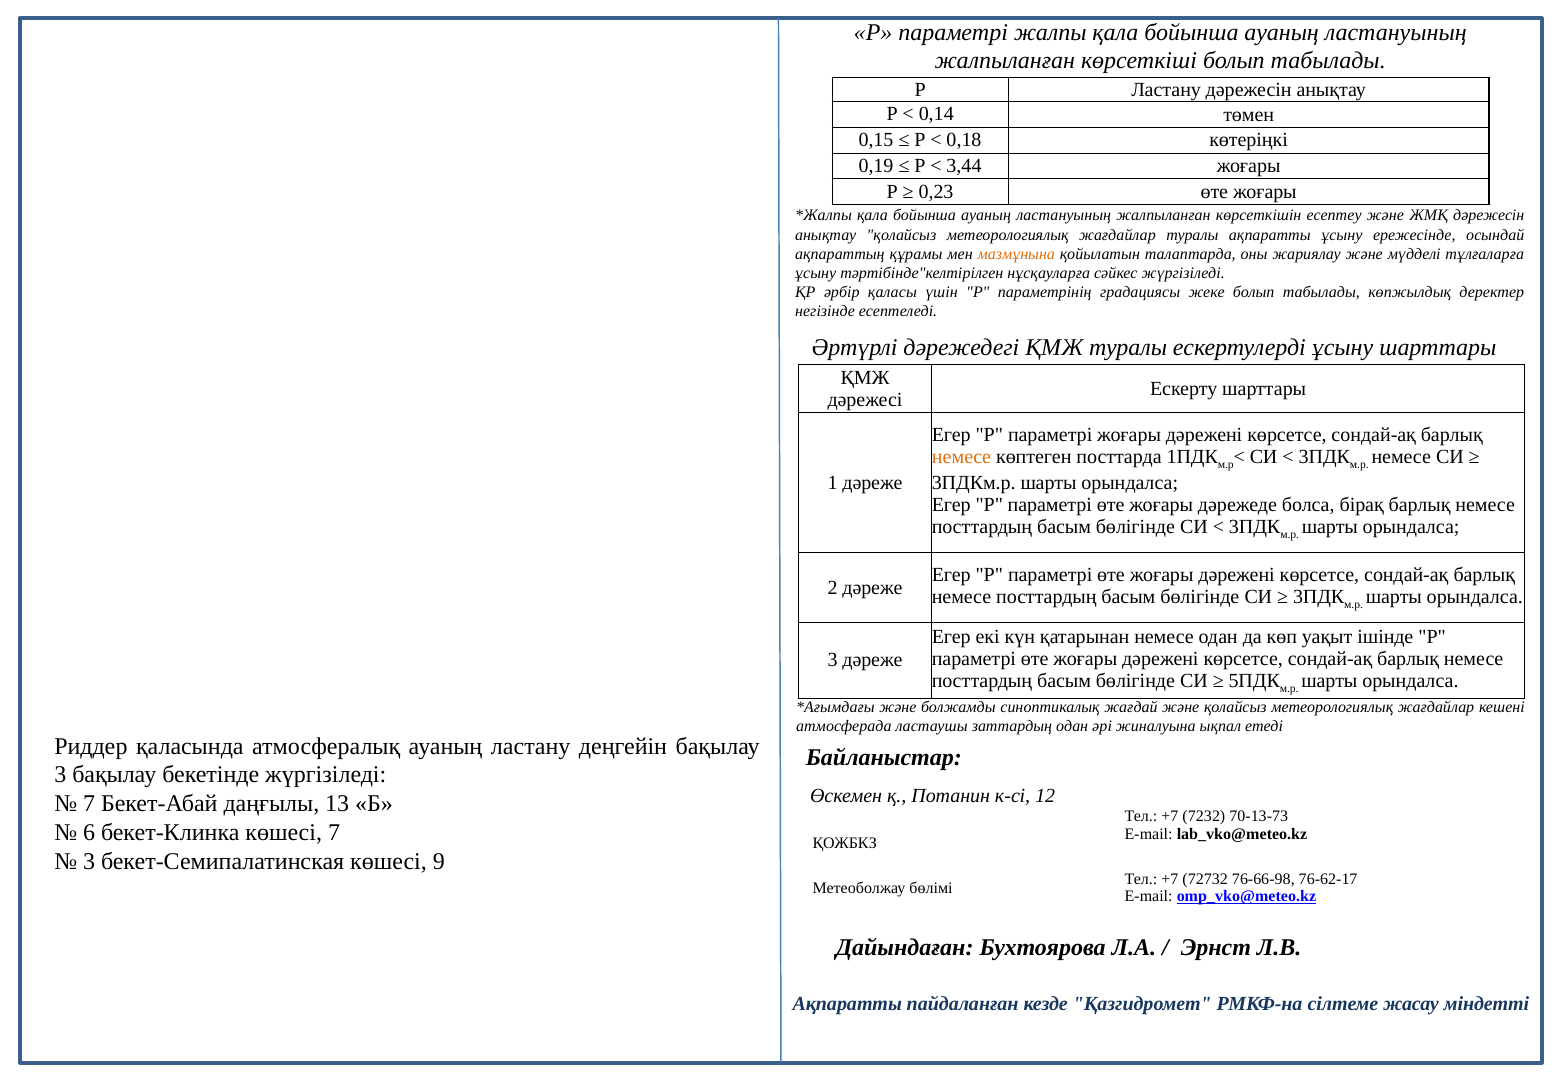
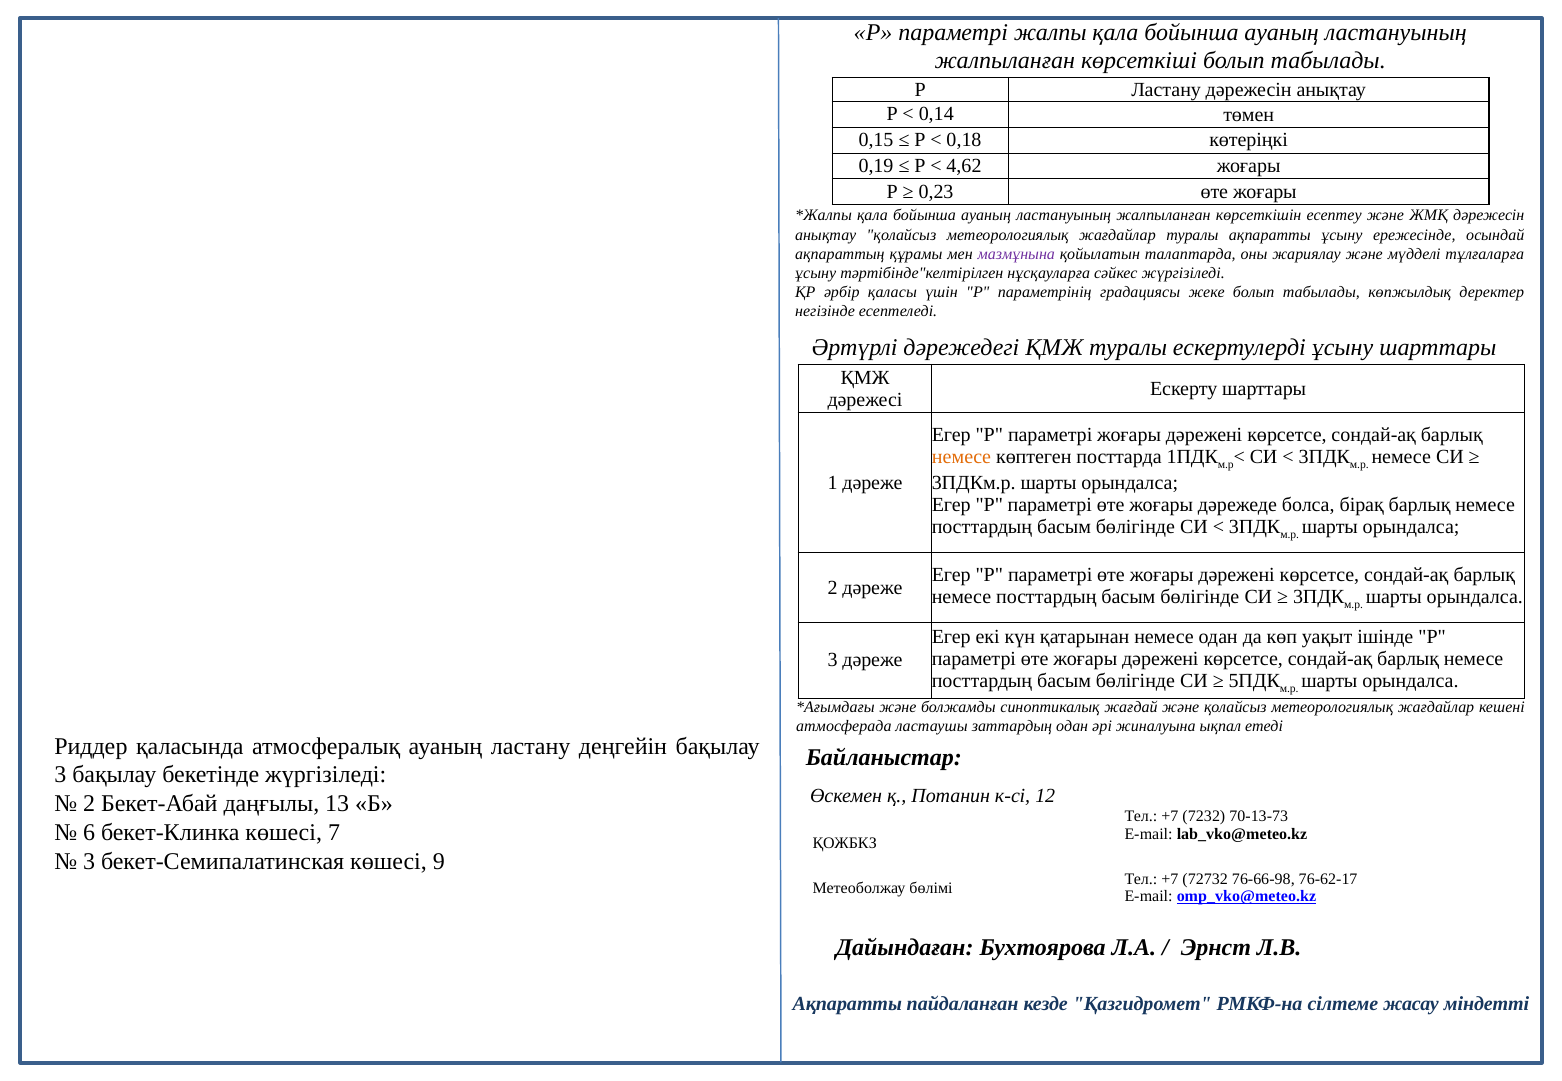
3,44: 3,44 -> 4,62
мазмұнына colour: orange -> purple
7 at (89, 804): 7 -> 2
